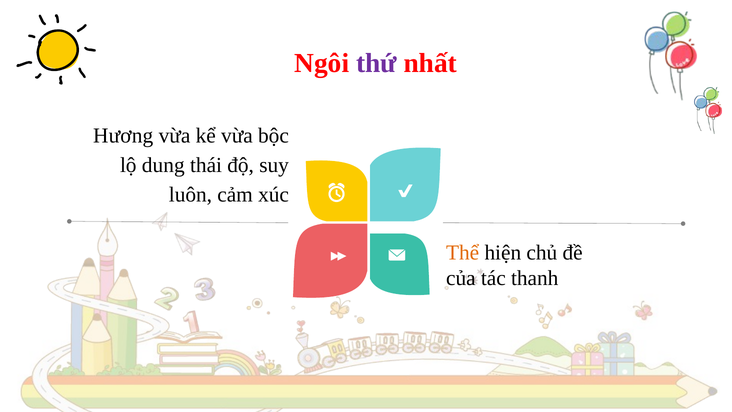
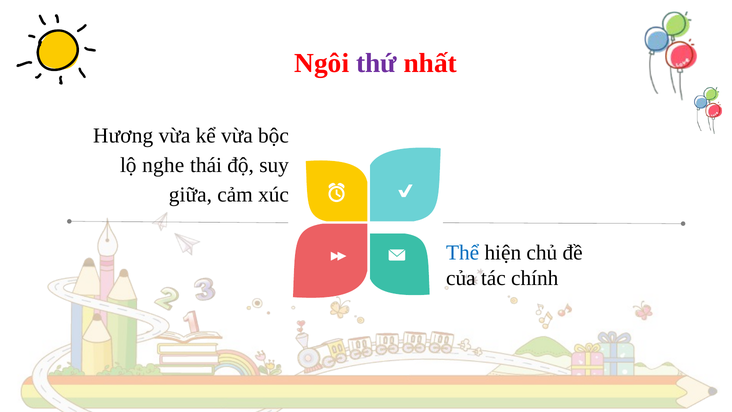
dung: dung -> nghe
luôn: luôn -> giữa
Thể colour: orange -> blue
thanh: thanh -> chính
